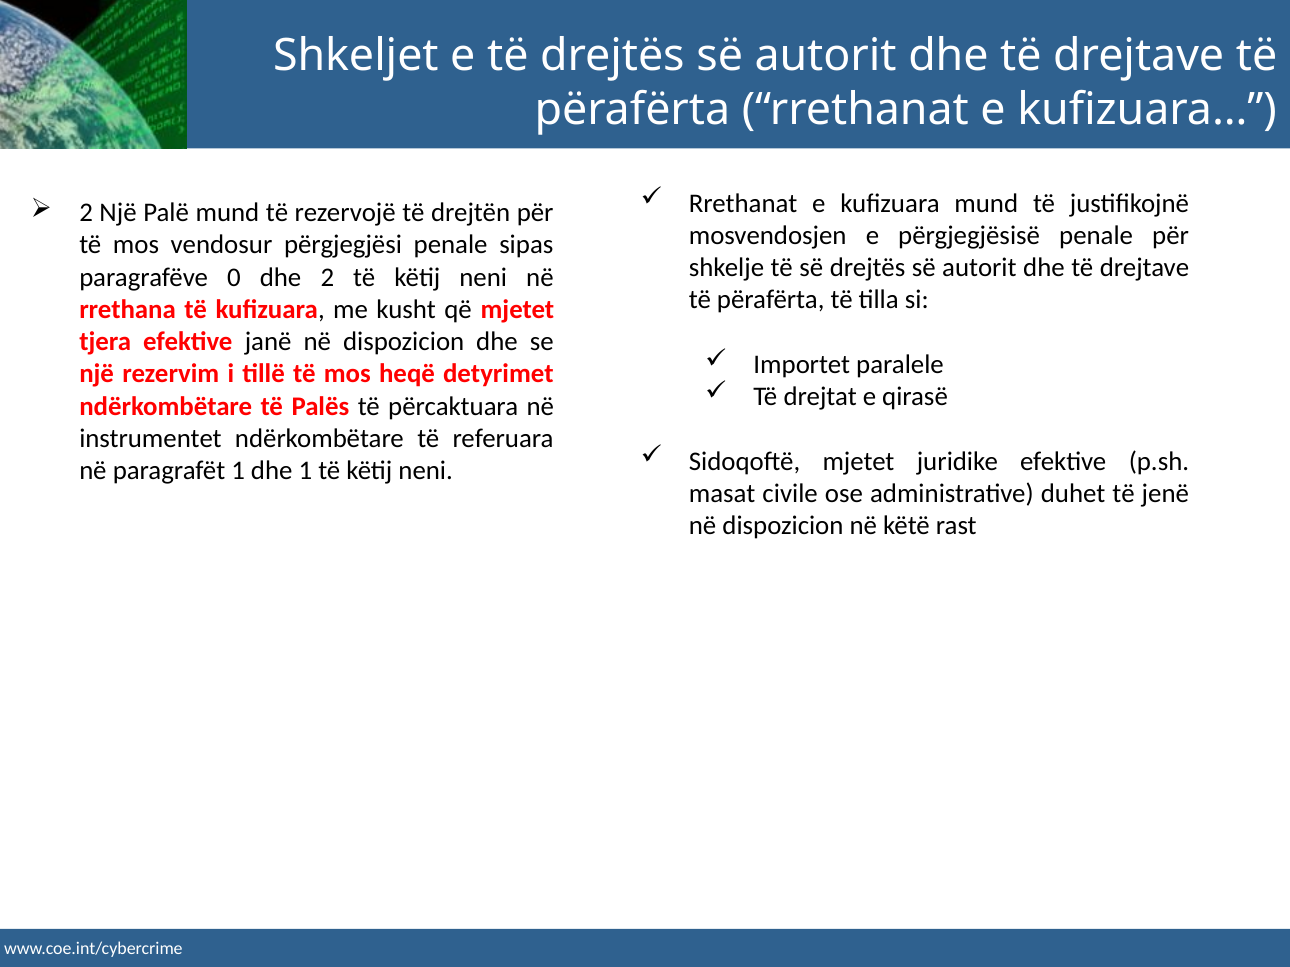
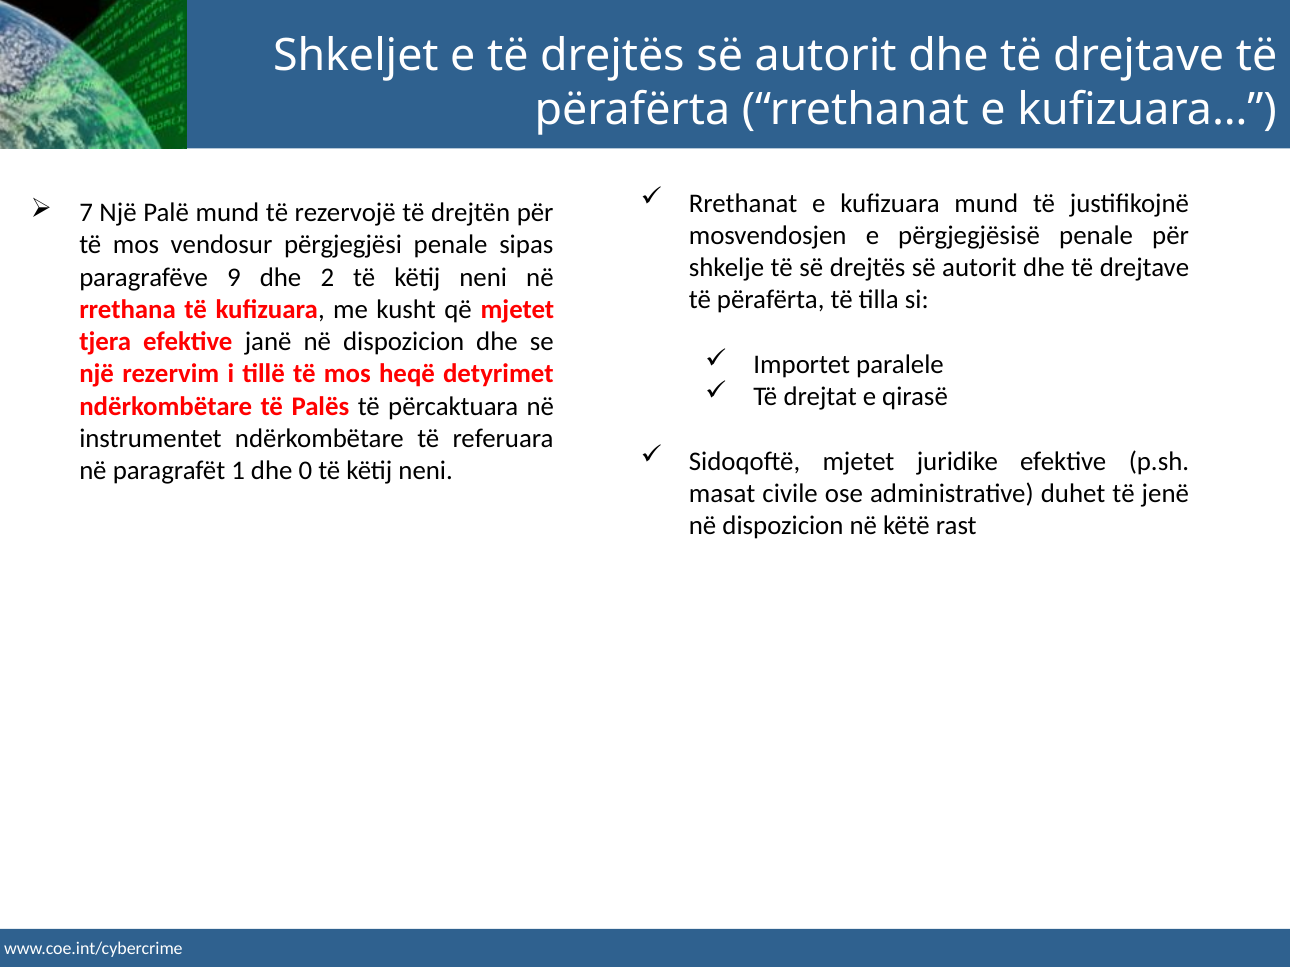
2 at (86, 213): 2 -> 7
0: 0 -> 9
dhe 1: 1 -> 0
